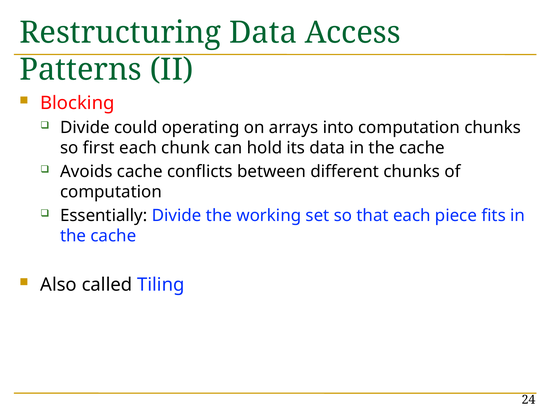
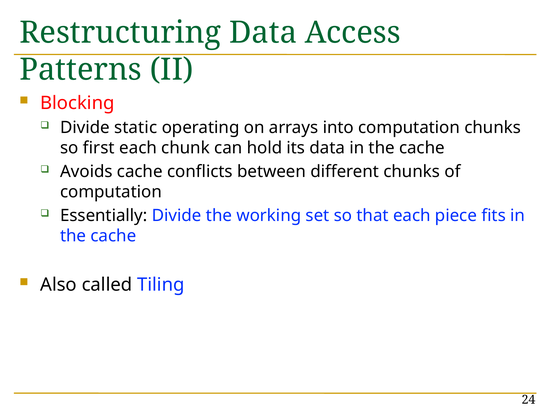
could: could -> static
